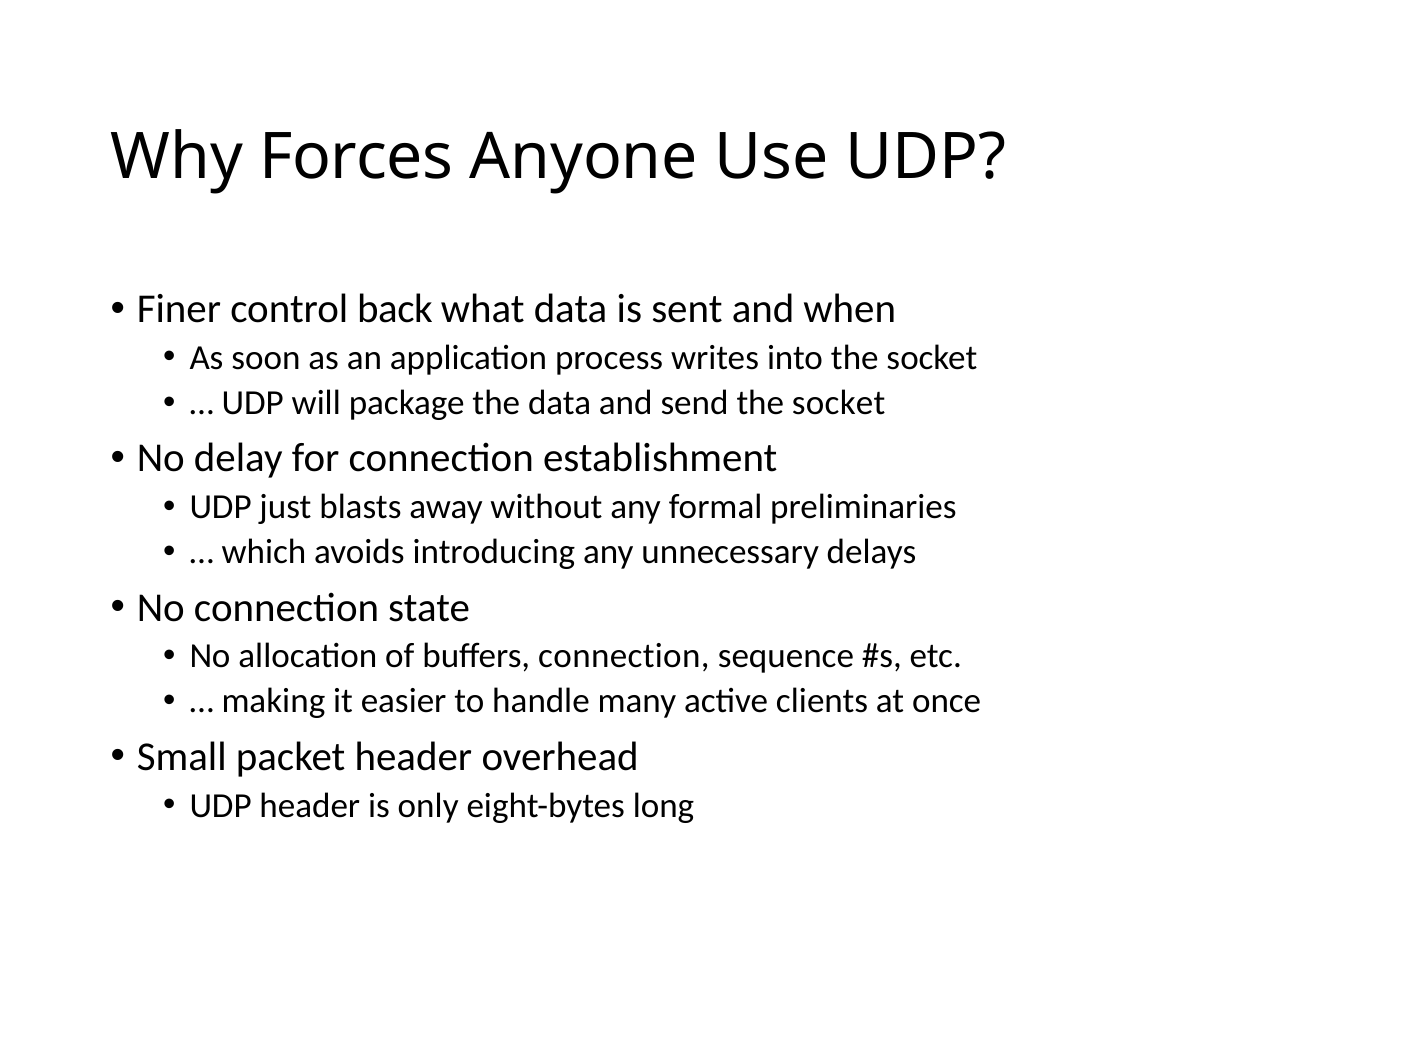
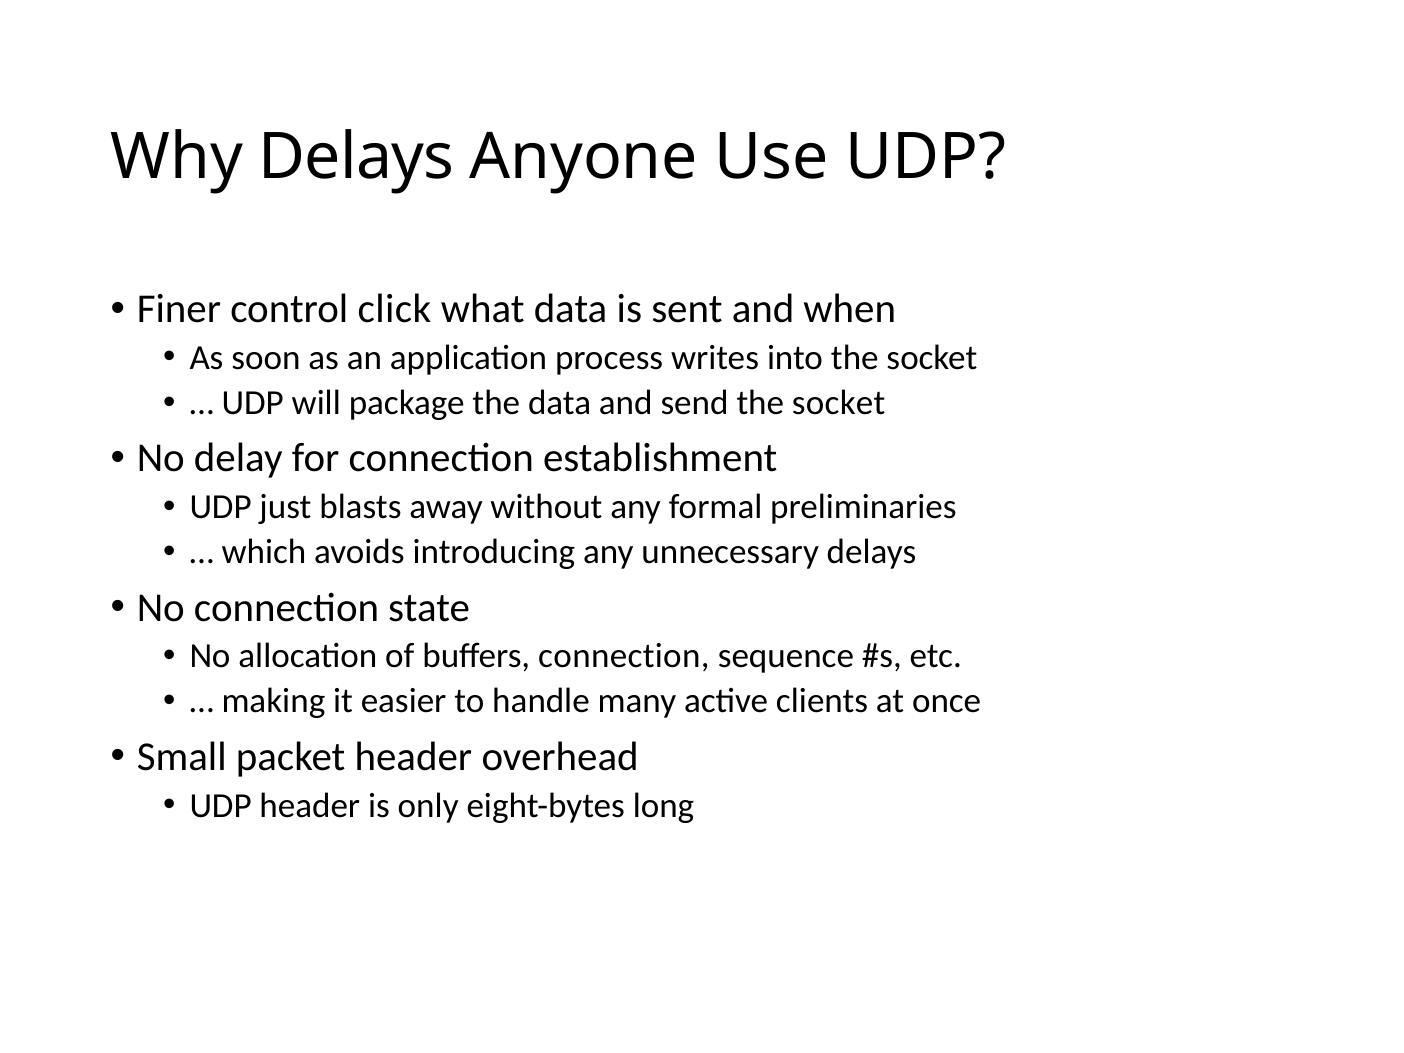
Why Forces: Forces -> Delays
back: back -> click
